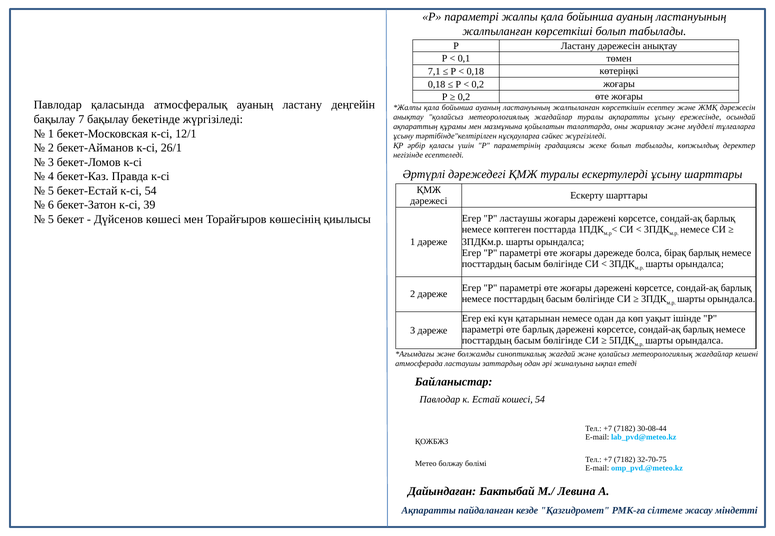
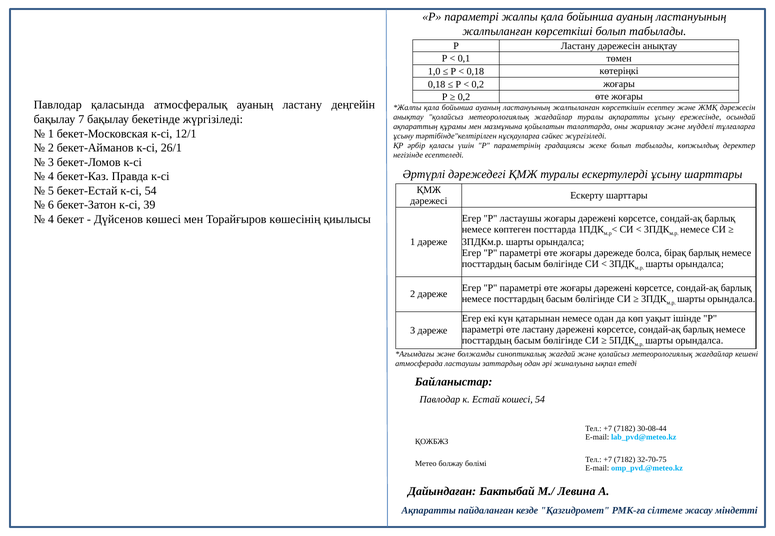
7,1: 7,1 -> 1,0
5 at (51, 220): 5 -> 4
өте барлық: барлық -> ластану
